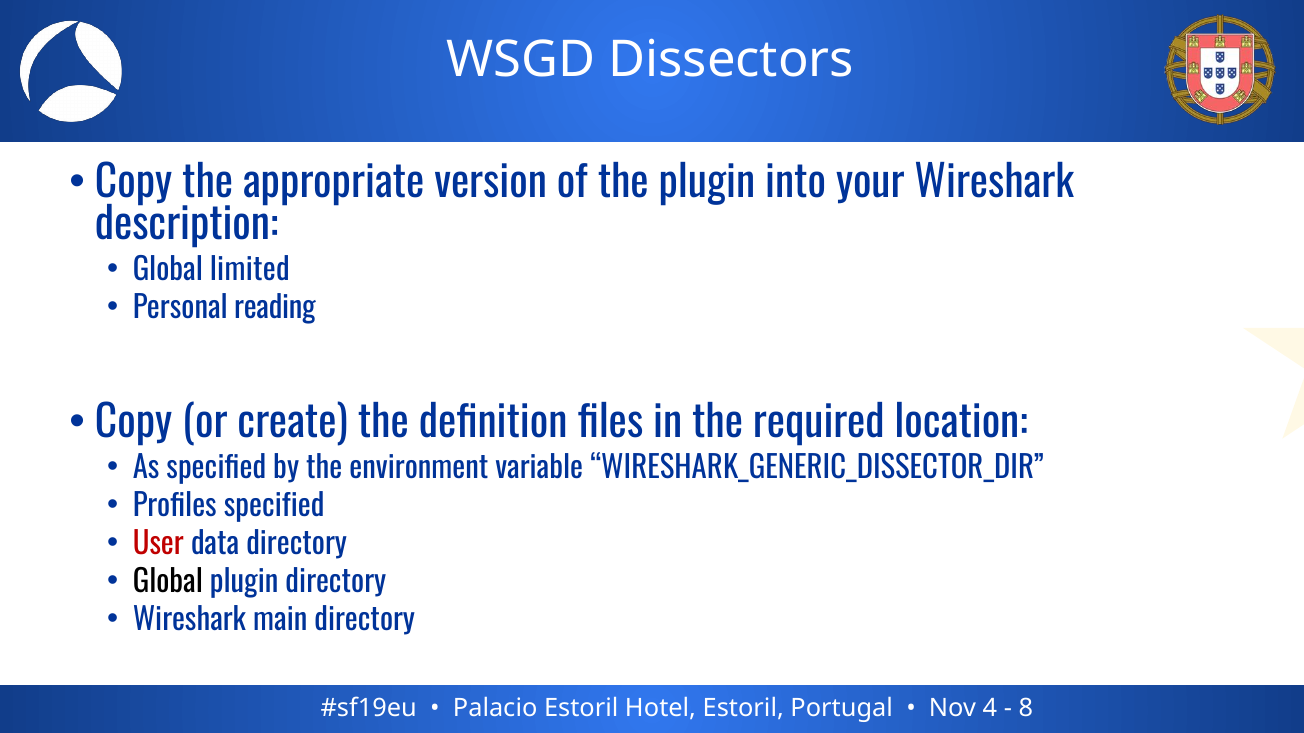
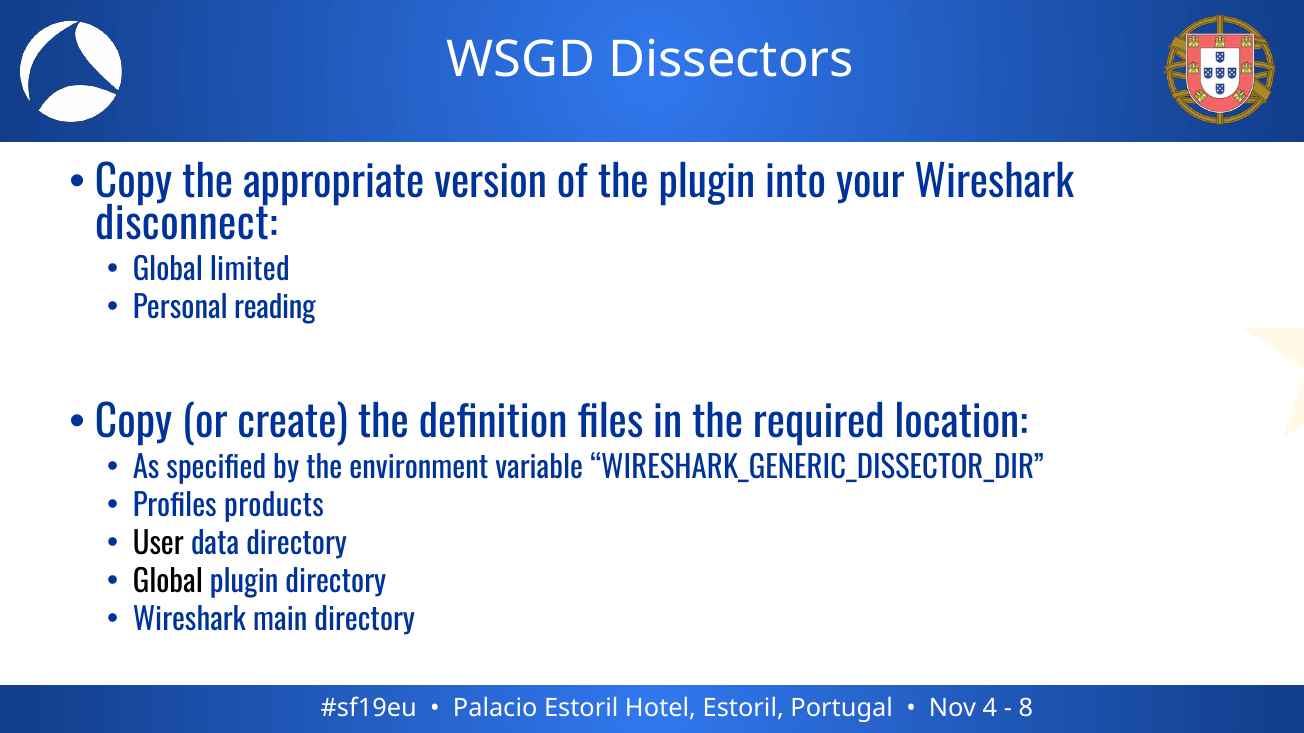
description: description -> disconnect
Profiles specified: specified -> products
User colour: red -> black
